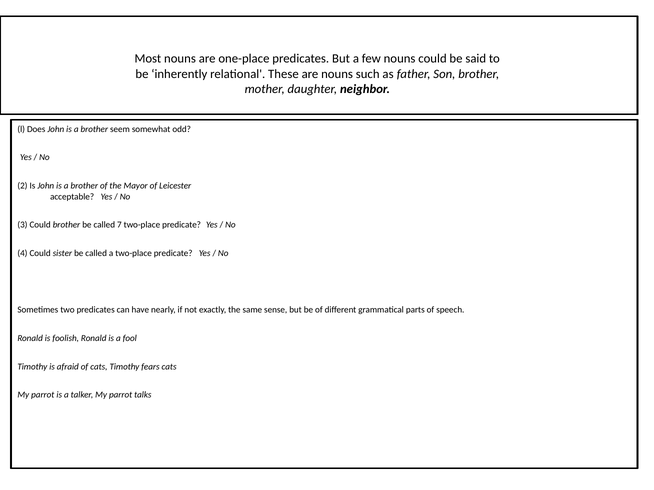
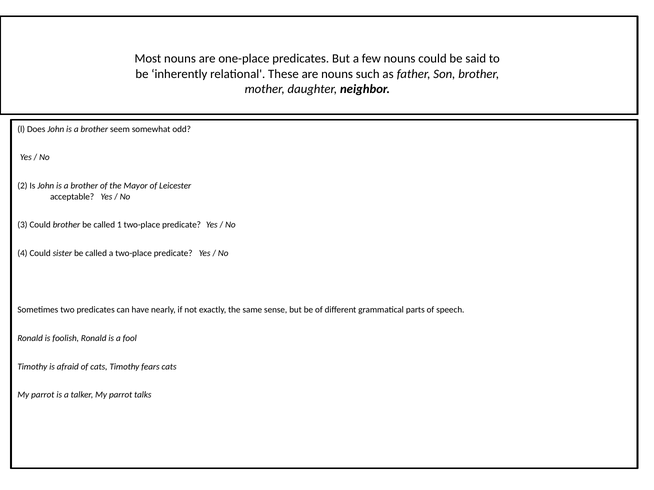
7: 7 -> 1
